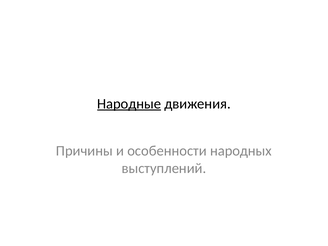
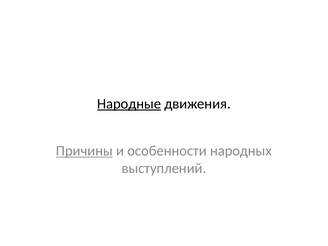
Причины underline: none -> present
